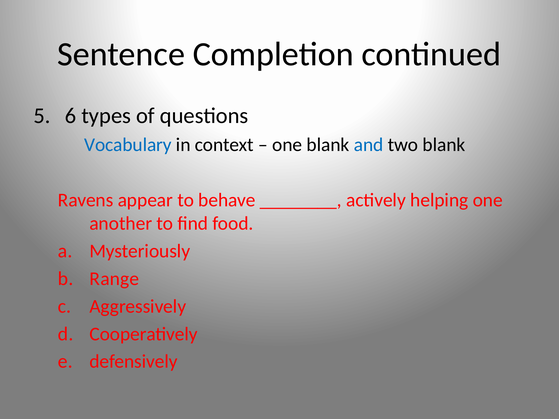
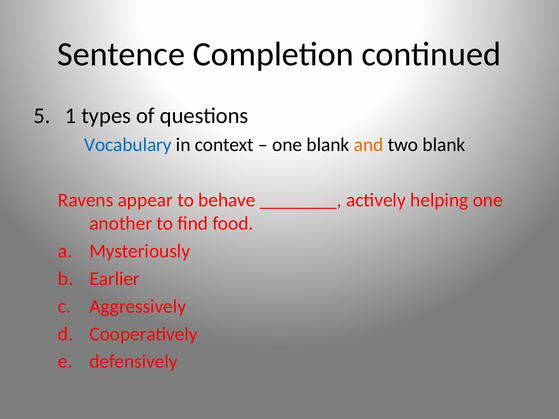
6: 6 -> 1
and colour: blue -> orange
Range: Range -> Earlier
